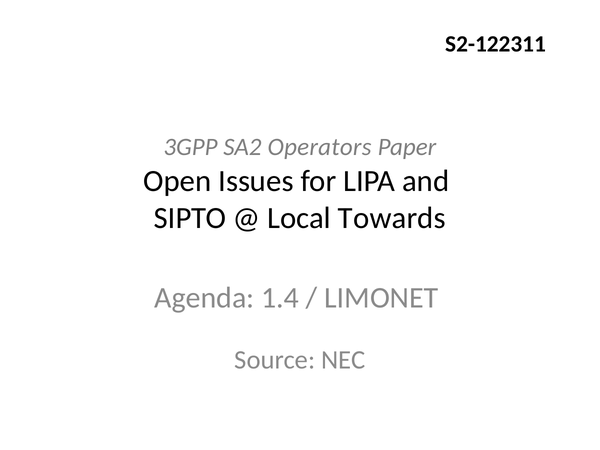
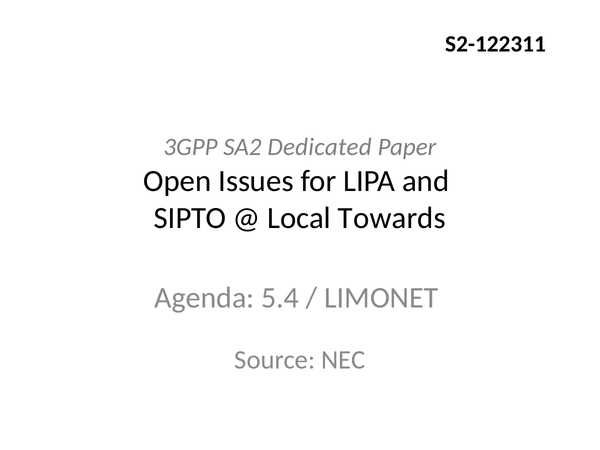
Operators: Operators -> Dedicated
1.4: 1.4 -> 5.4
